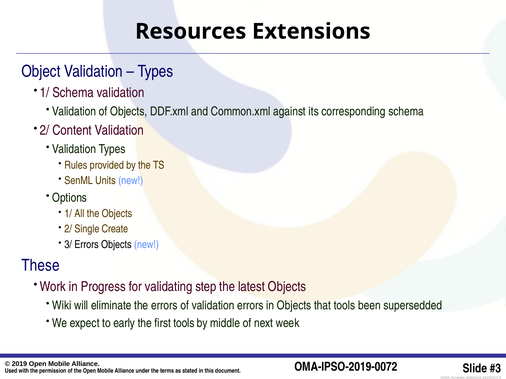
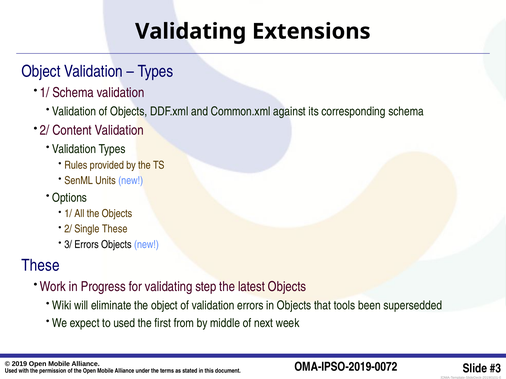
Resources at (191, 31): Resources -> Validating
Single Create: Create -> These
the errors: errors -> object
to early: early -> used
first tools: tools -> from
